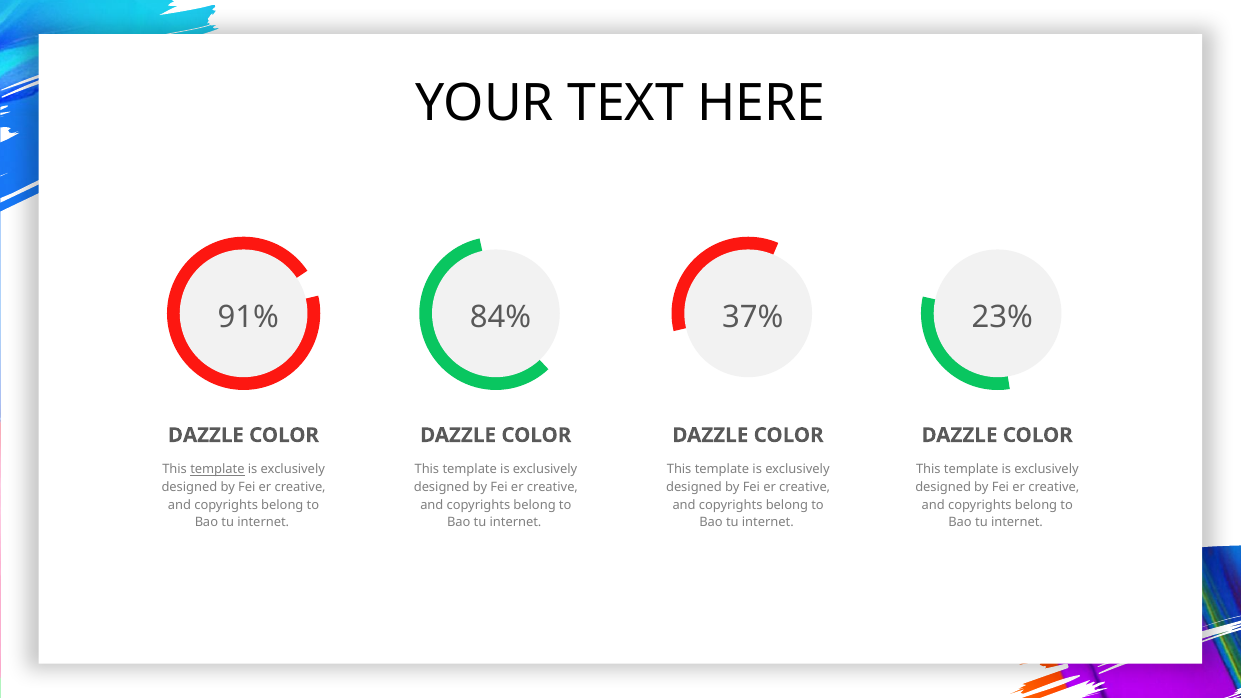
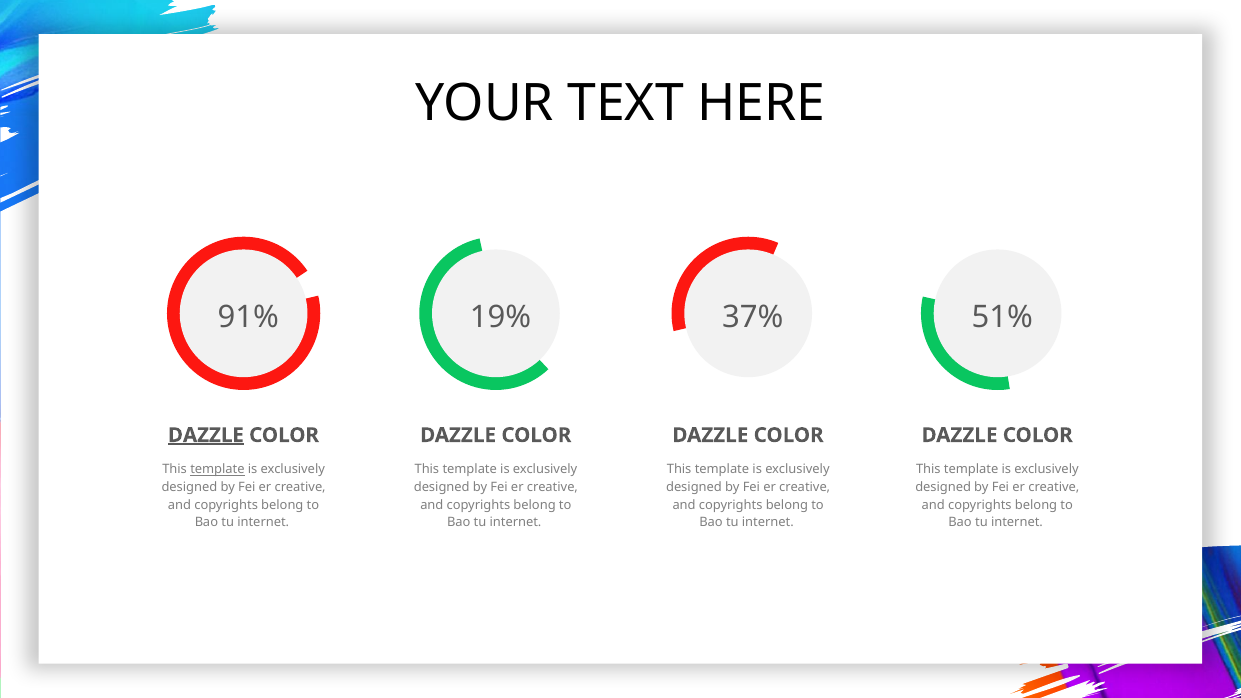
84%: 84% -> 19%
23%: 23% -> 51%
DAZZLE at (206, 435) underline: none -> present
